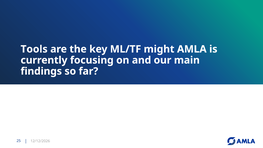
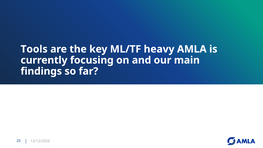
might: might -> heavy
